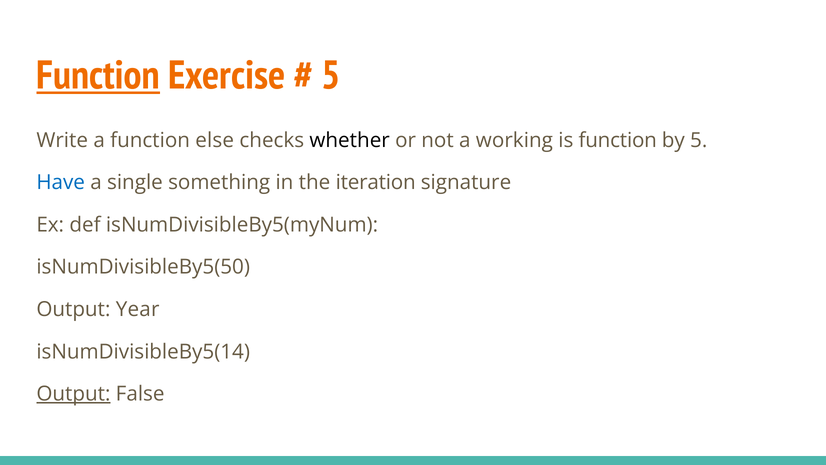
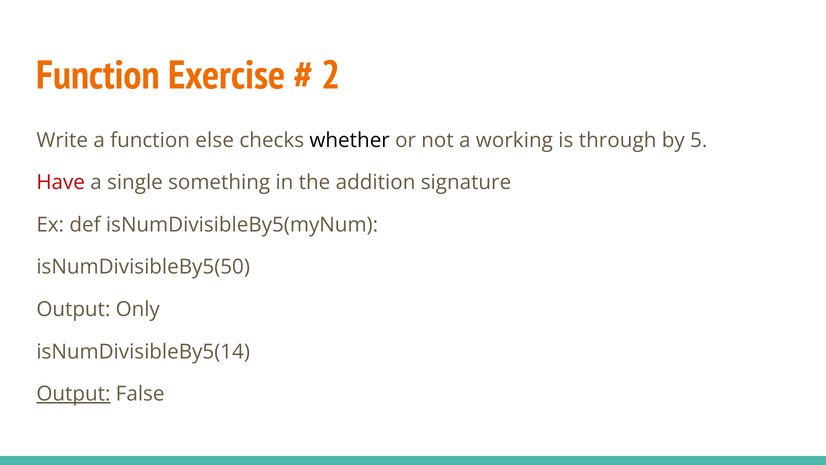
Function at (98, 75) underline: present -> none
5 at (331, 75): 5 -> 2
is function: function -> through
Have colour: blue -> red
iteration: iteration -> addition
Year: Year -> Only
